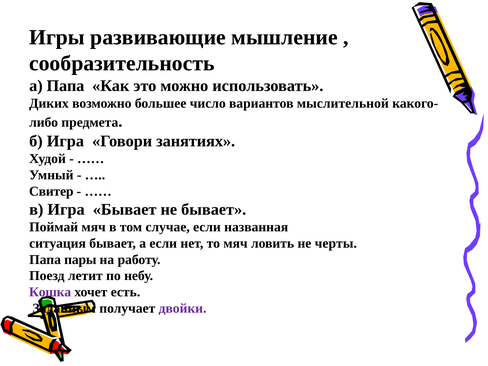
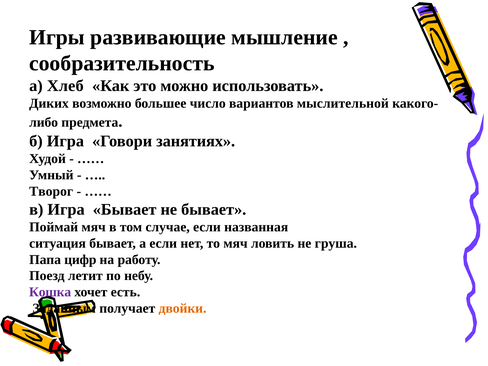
а Папа: Папа -> Хлеб
Свитер: Свитер -> Творог
черты: черты -> груша
пары: пары -> цифр
двойки colour: purple -> orange
